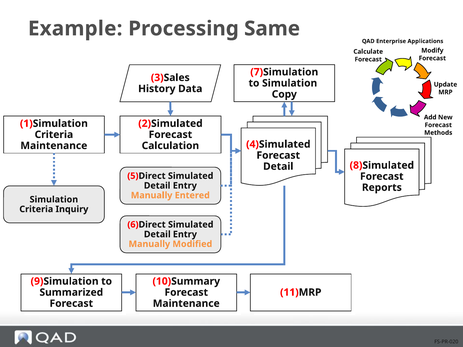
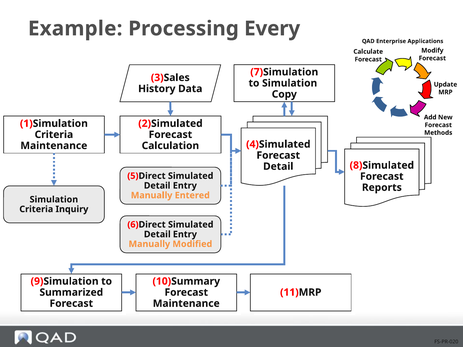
Same: Same -> Every
